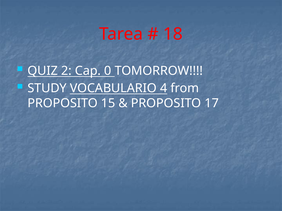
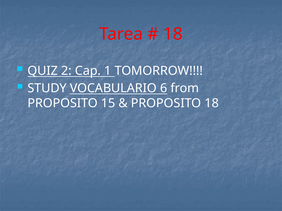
0: 0 -> 1
4: 4 -> 6
PROPOSITO 17: 17 -> 18
